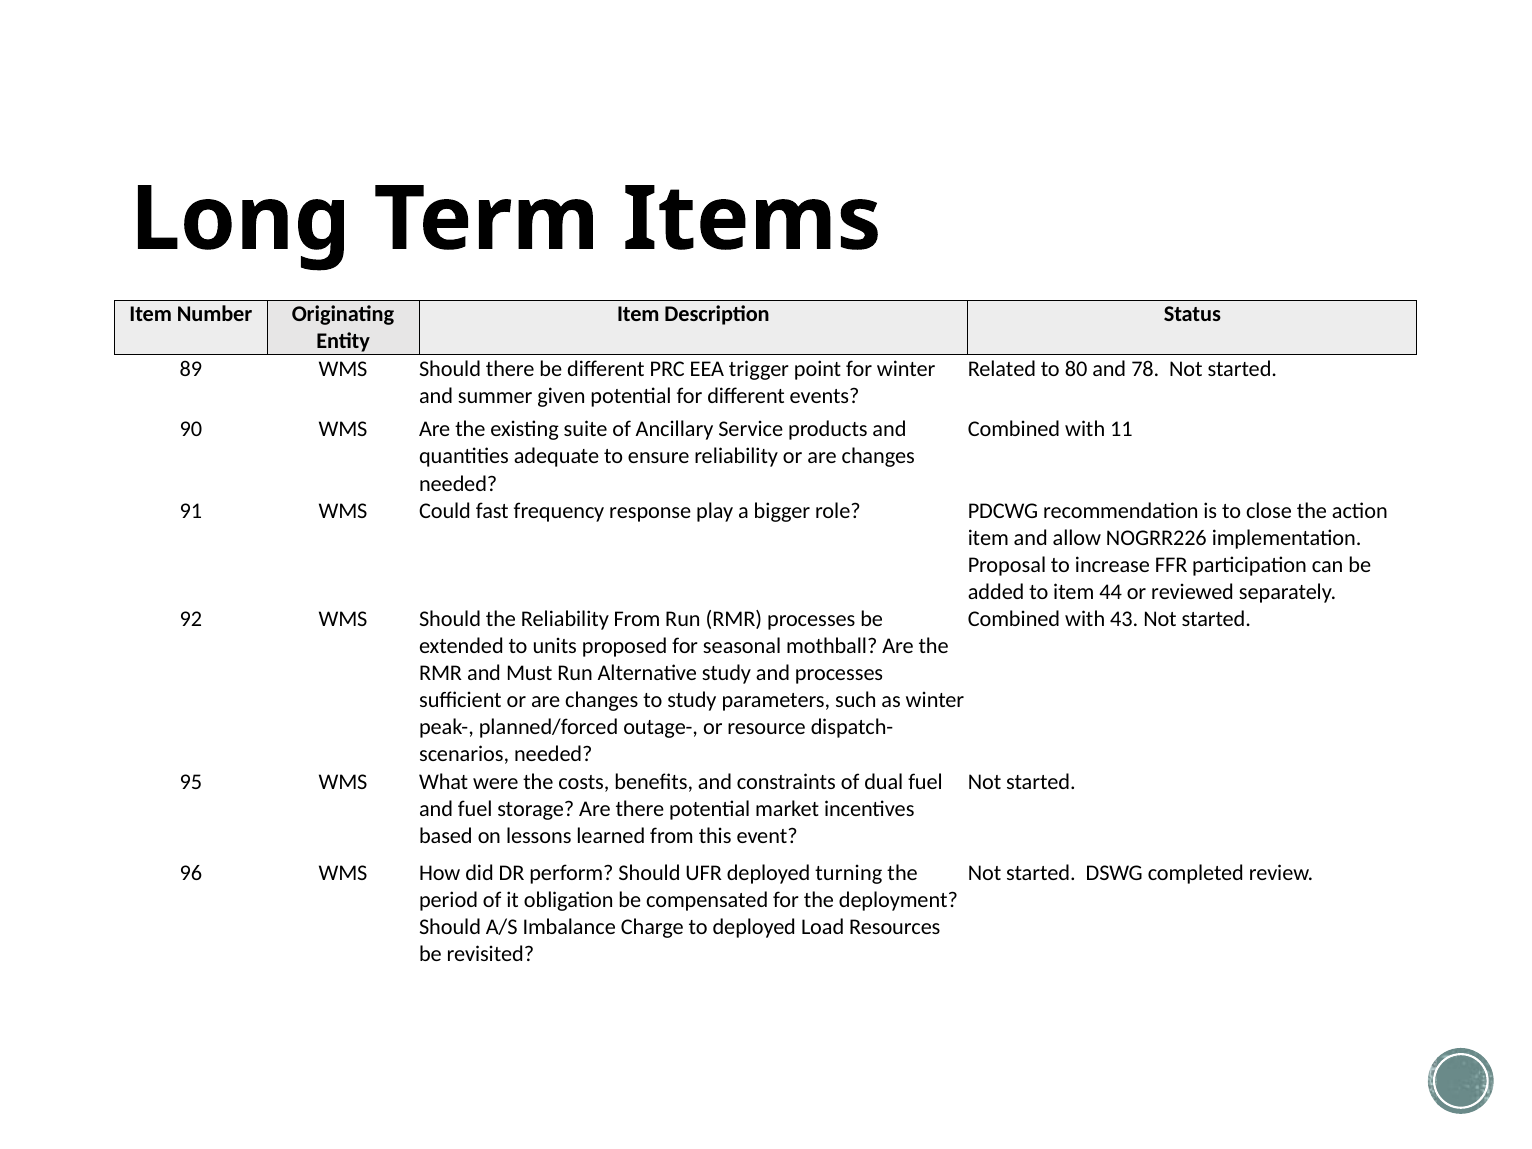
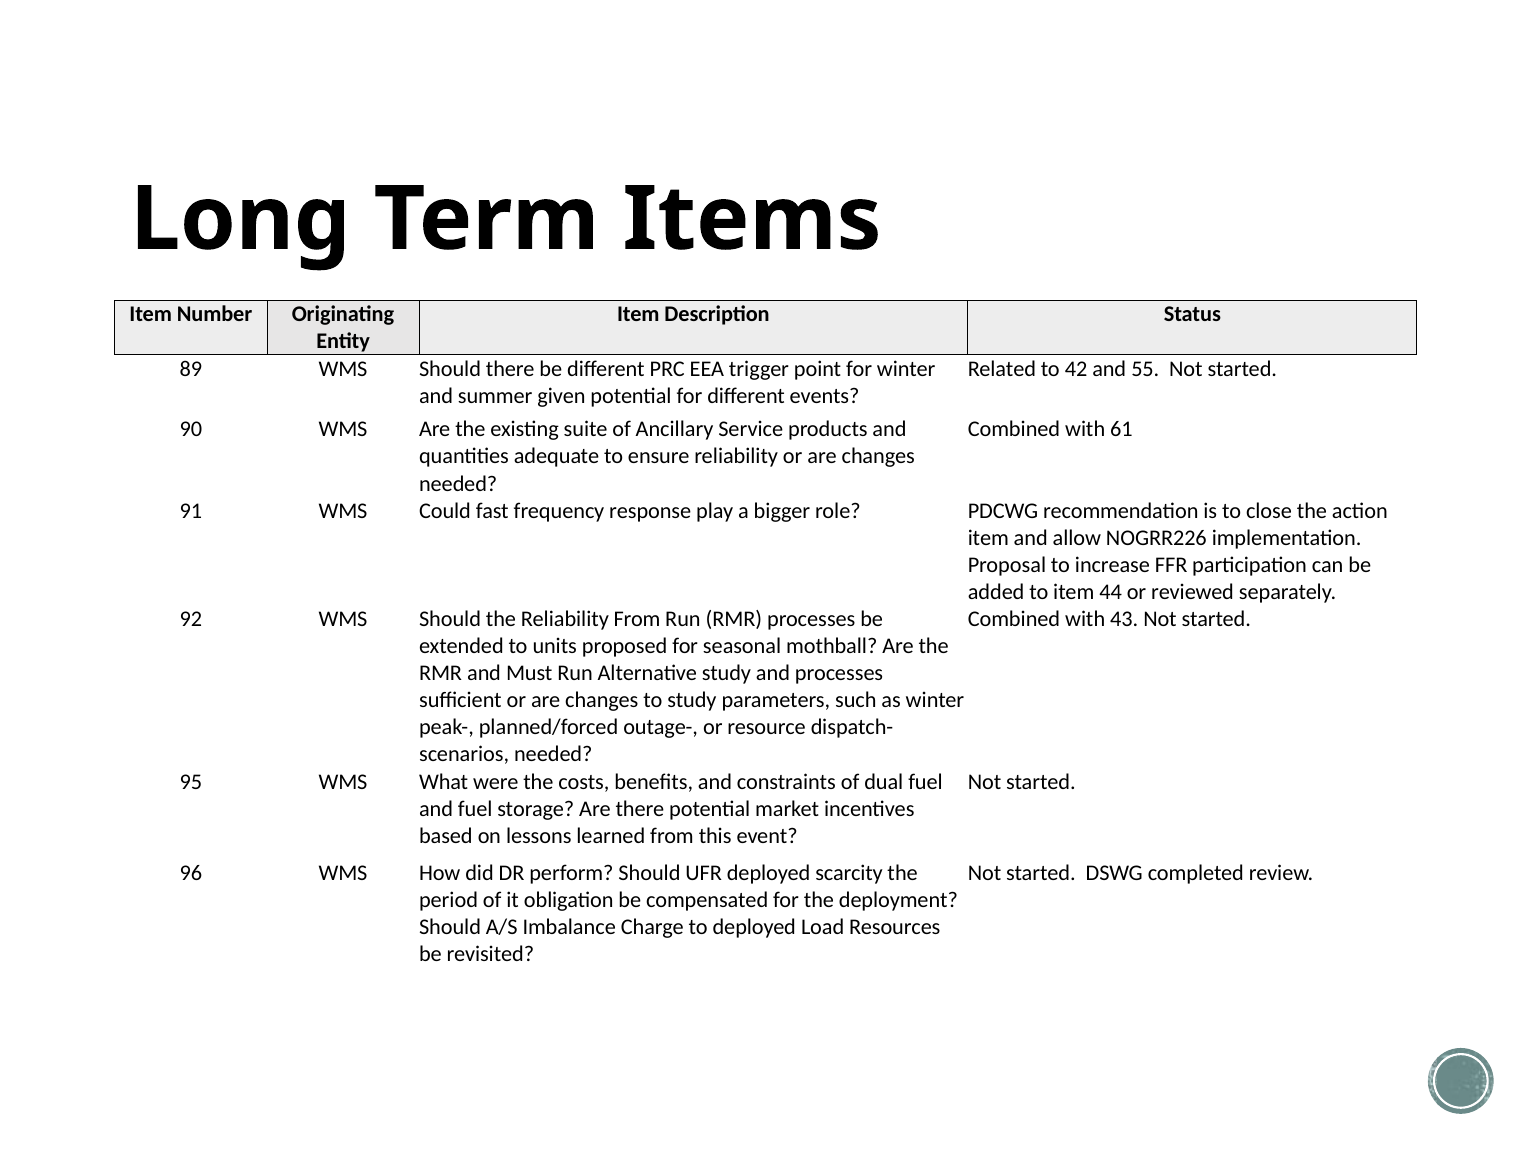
80: 80 -> 42
78: 78 -> 55
11: 11 -> 61
turning: turning -> scarcity
